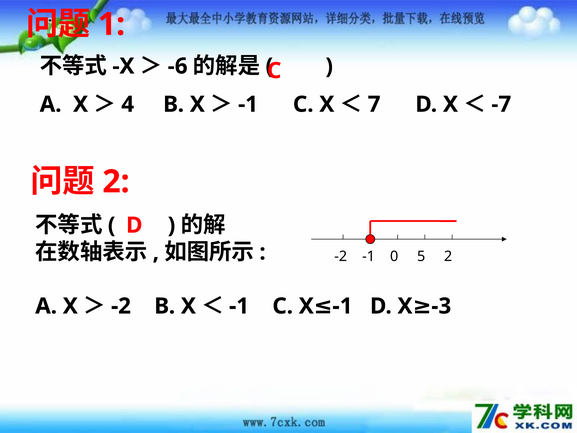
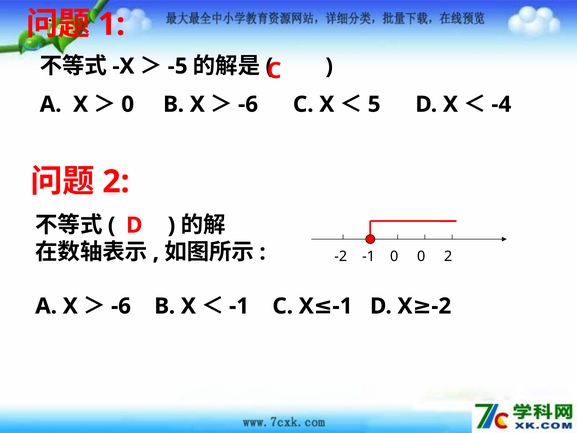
-6: -6 -> -5
4 at (128, 104): 4 -> 0
-1 at (248, 104): -1 -> -6
7: 7 -> 5
-7: -7 -> -4
0 5: 5 -> 0
-2 at (121, 306): -2 -> -6
-3 at (441, 306): -3 -> -2
